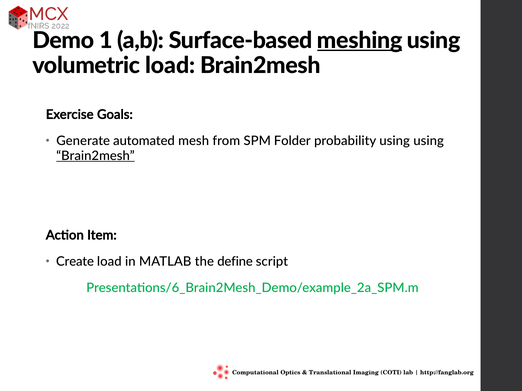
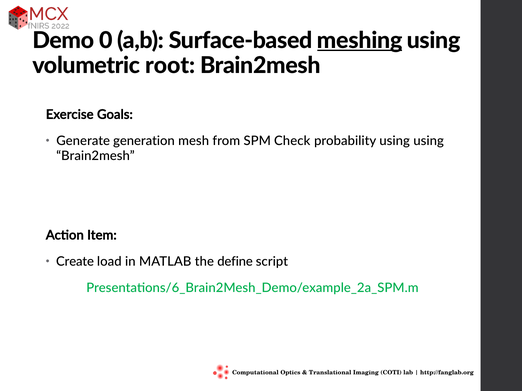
1: 1 -> 0
volumetric load: load -> root
automated: automated -> generation
Folder: Folder -> Check
Brain2mesh at (95, 156) underline: present -> none
